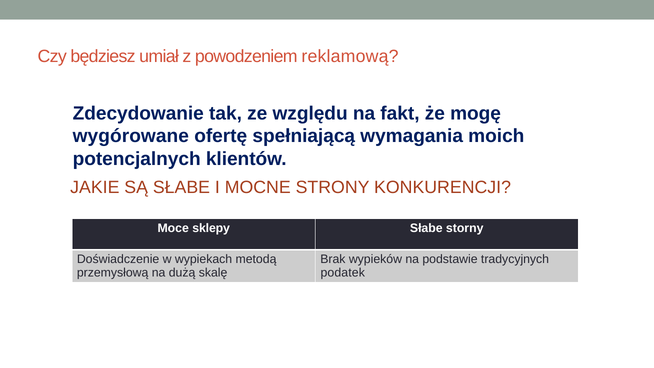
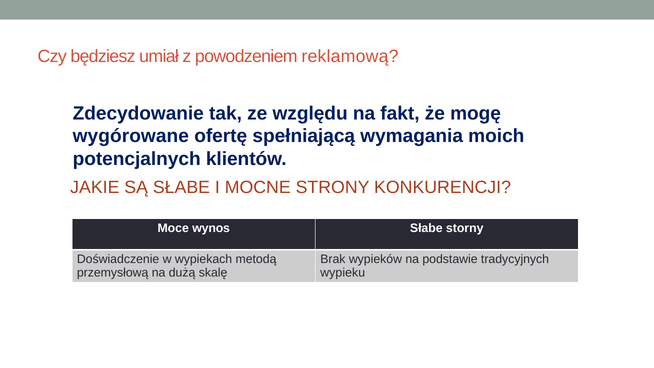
sklepy: sklepy -> wynos
podatek: podatek -> wypieku
